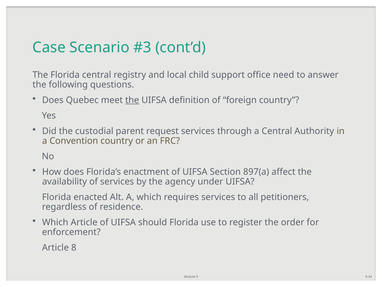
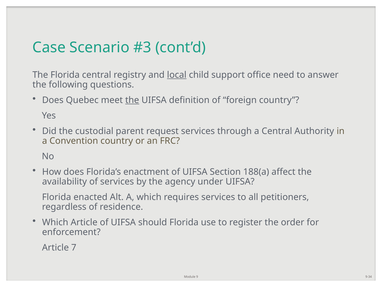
local underline: none -> present
897(a: 897(a -> 188(a
8: 8 -> 7
